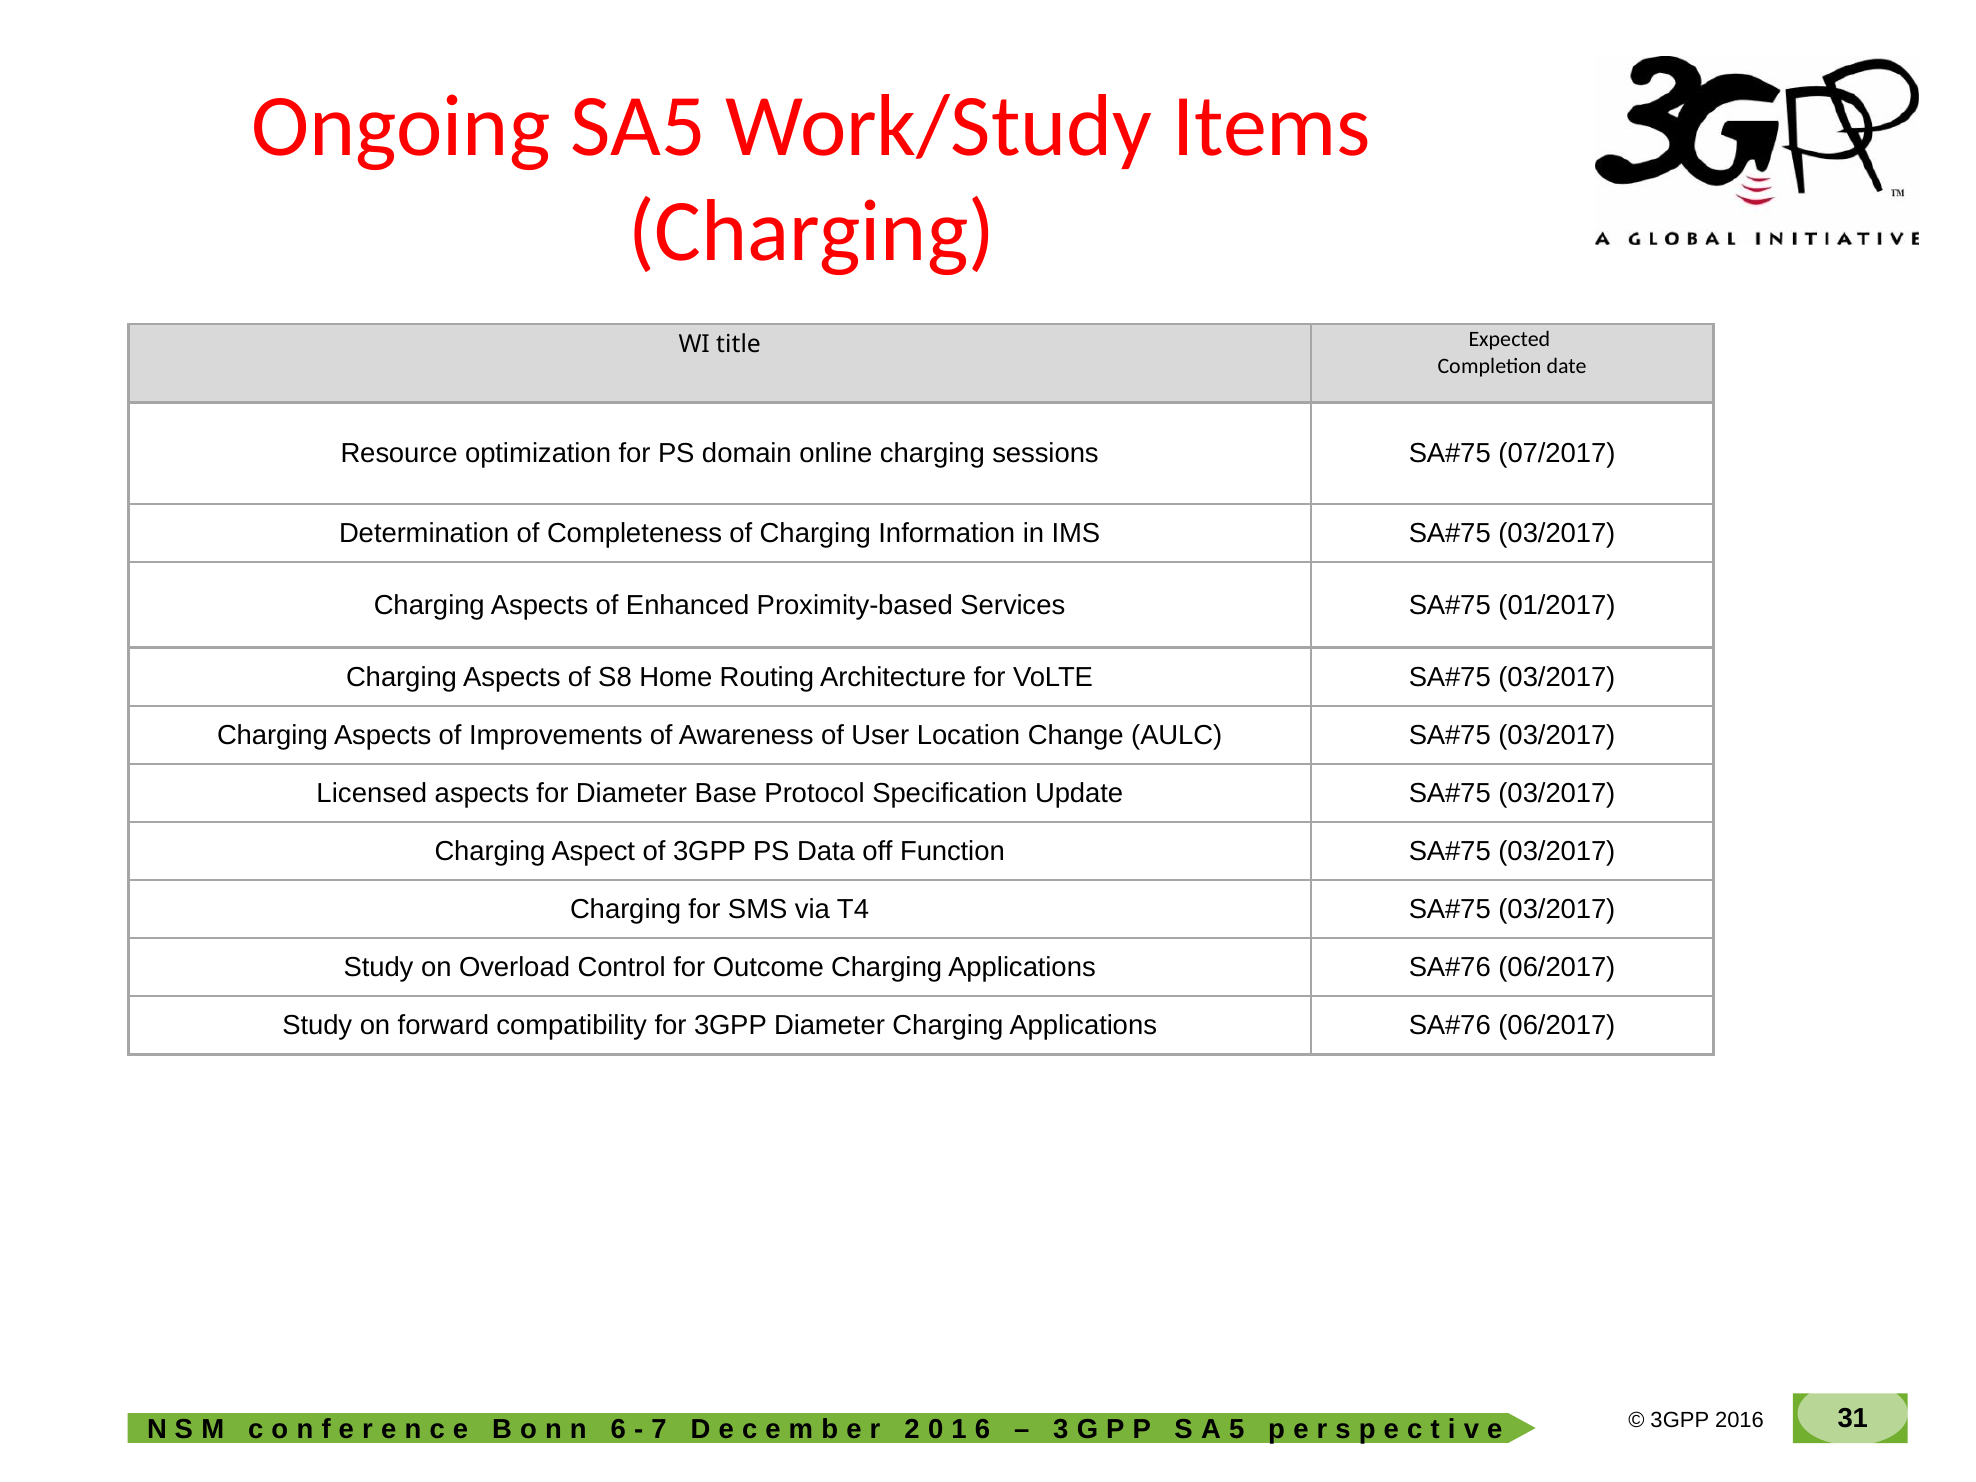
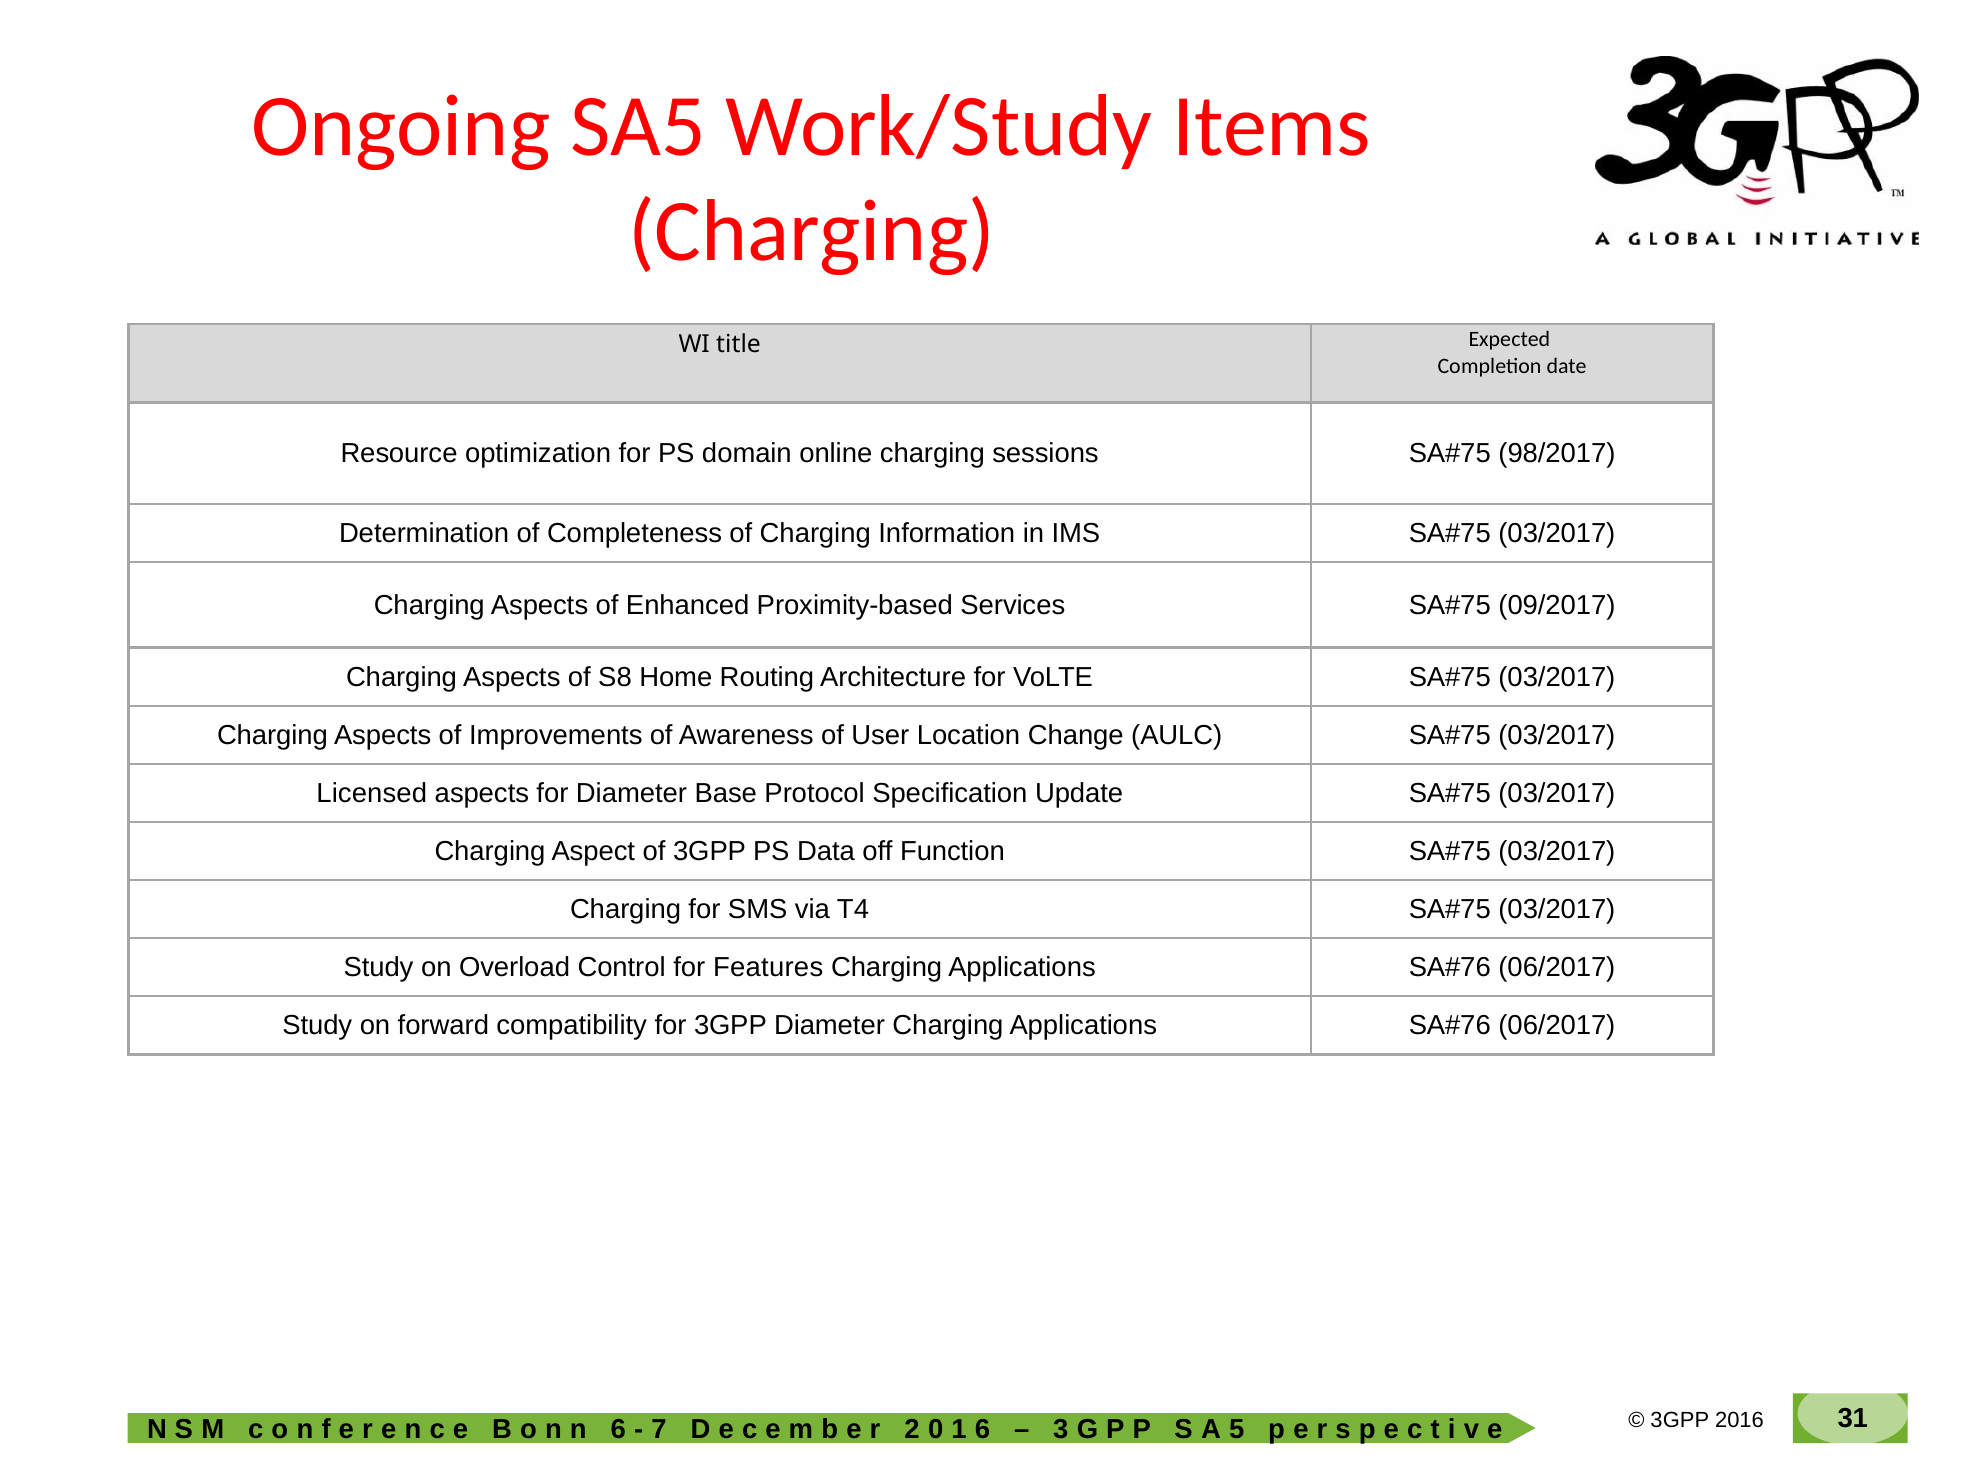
07/2017: 07/2017 -> 98/2017
01/2017: 01/2017 -> 09/2017
Outcome: Outcome -> Features
